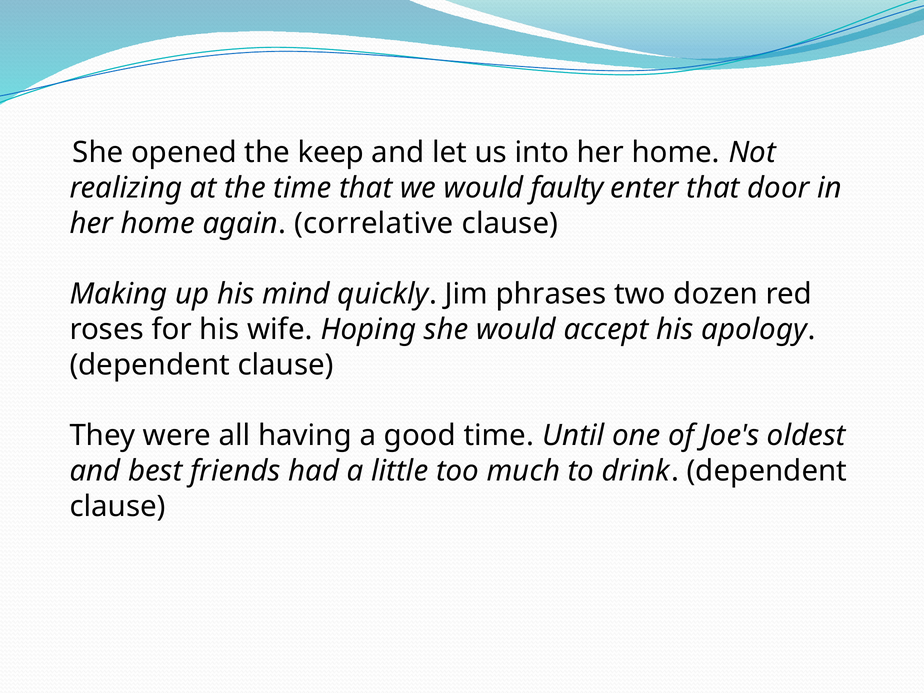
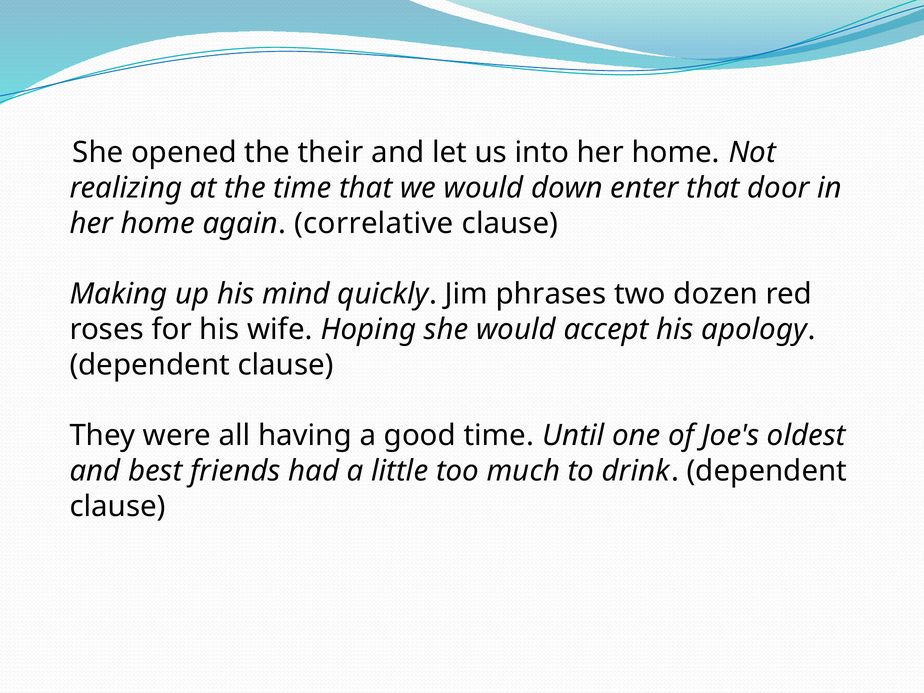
keep: keep -> their
faulty: faulty -> down
